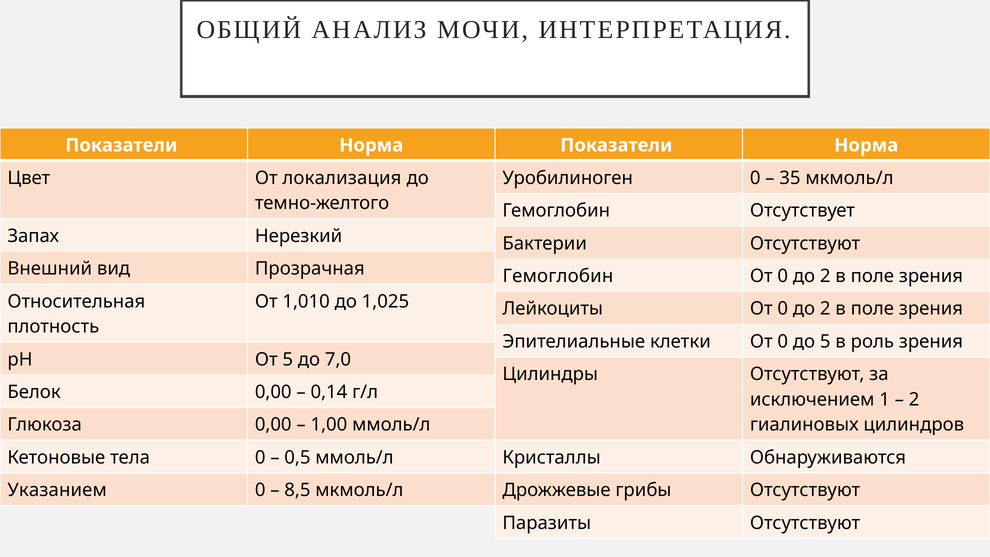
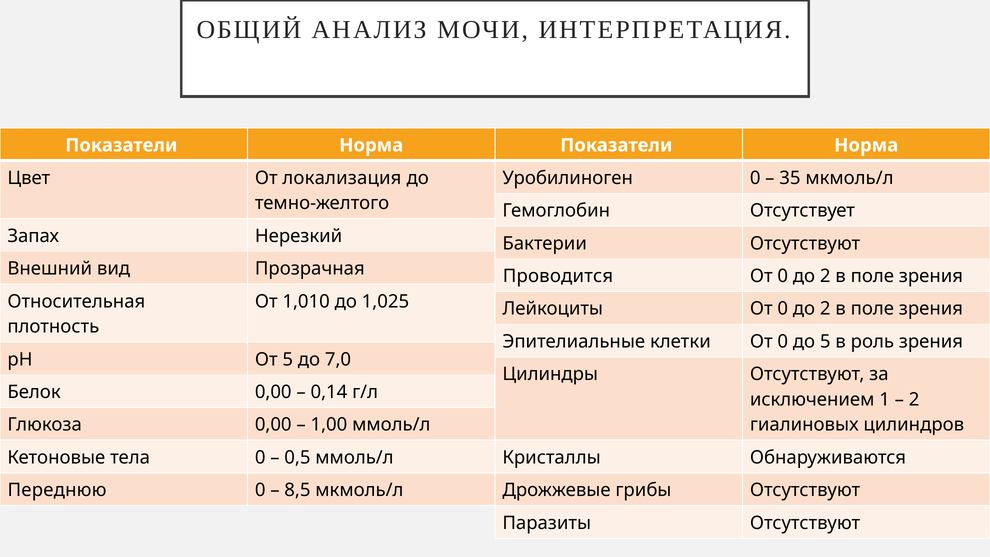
Гемоглобин at (558, 276): Гемоглобин -> Проводится
Указанием: Указанием -> Переднюю
